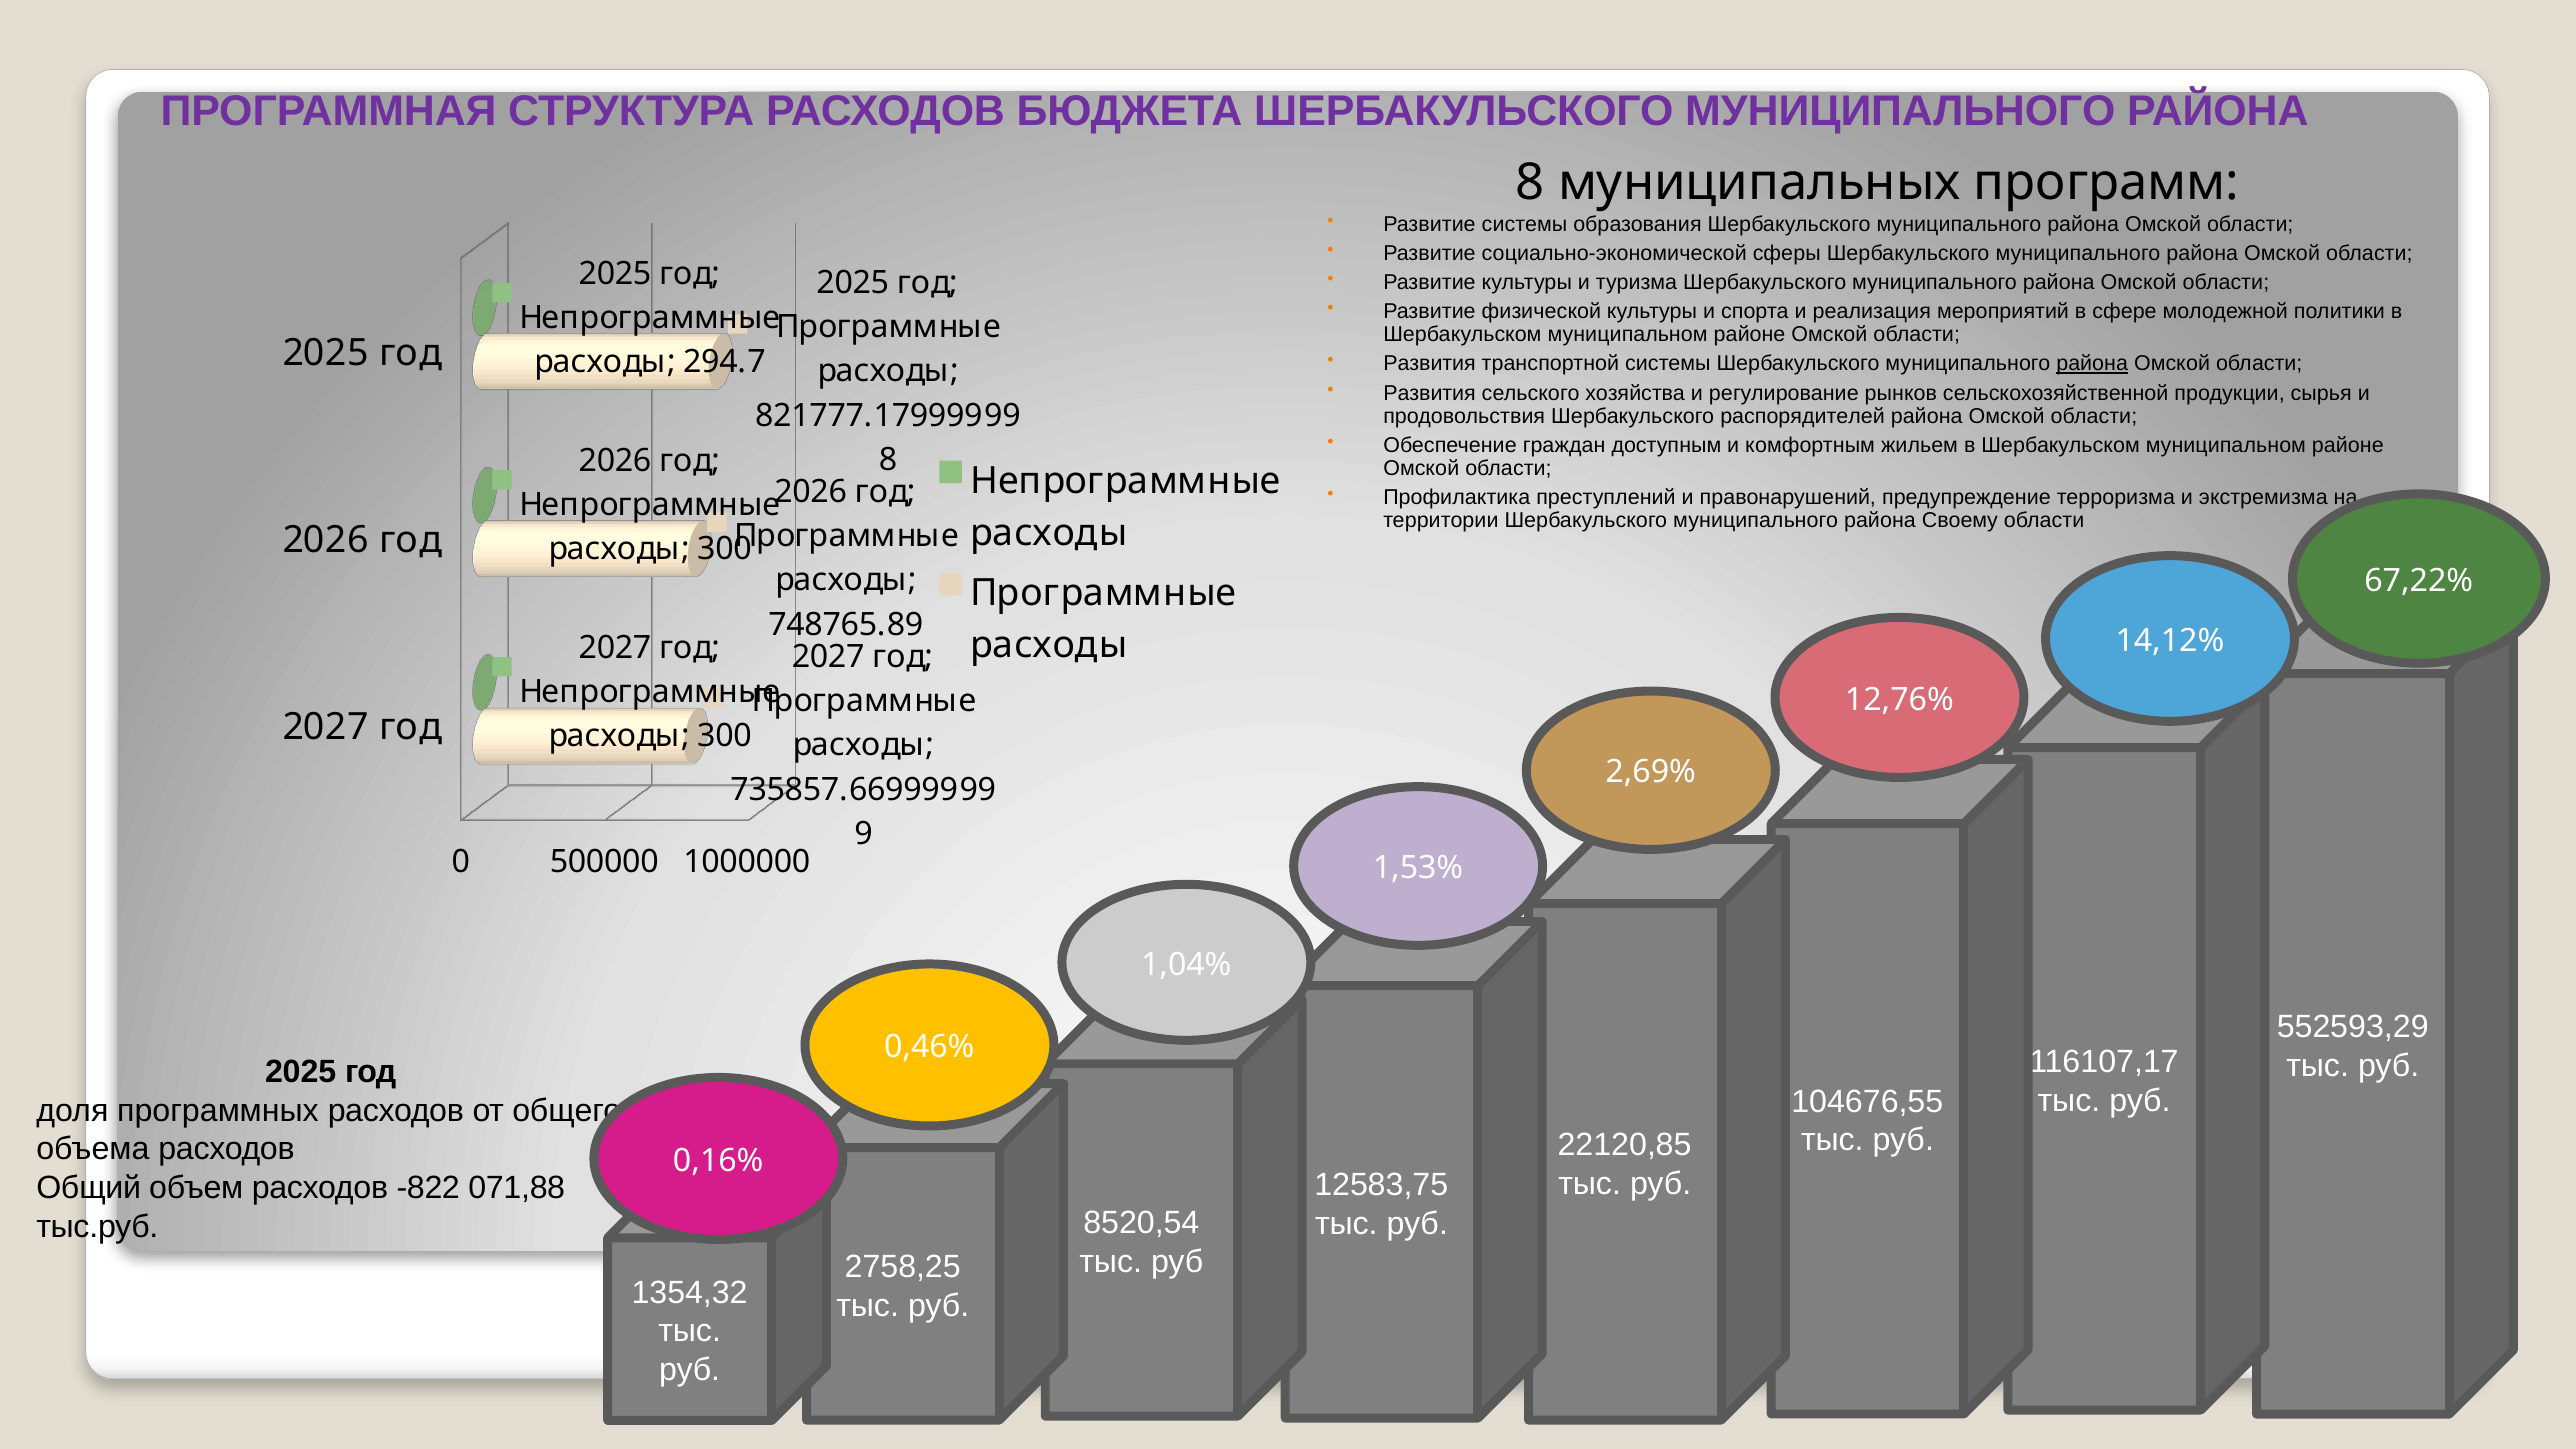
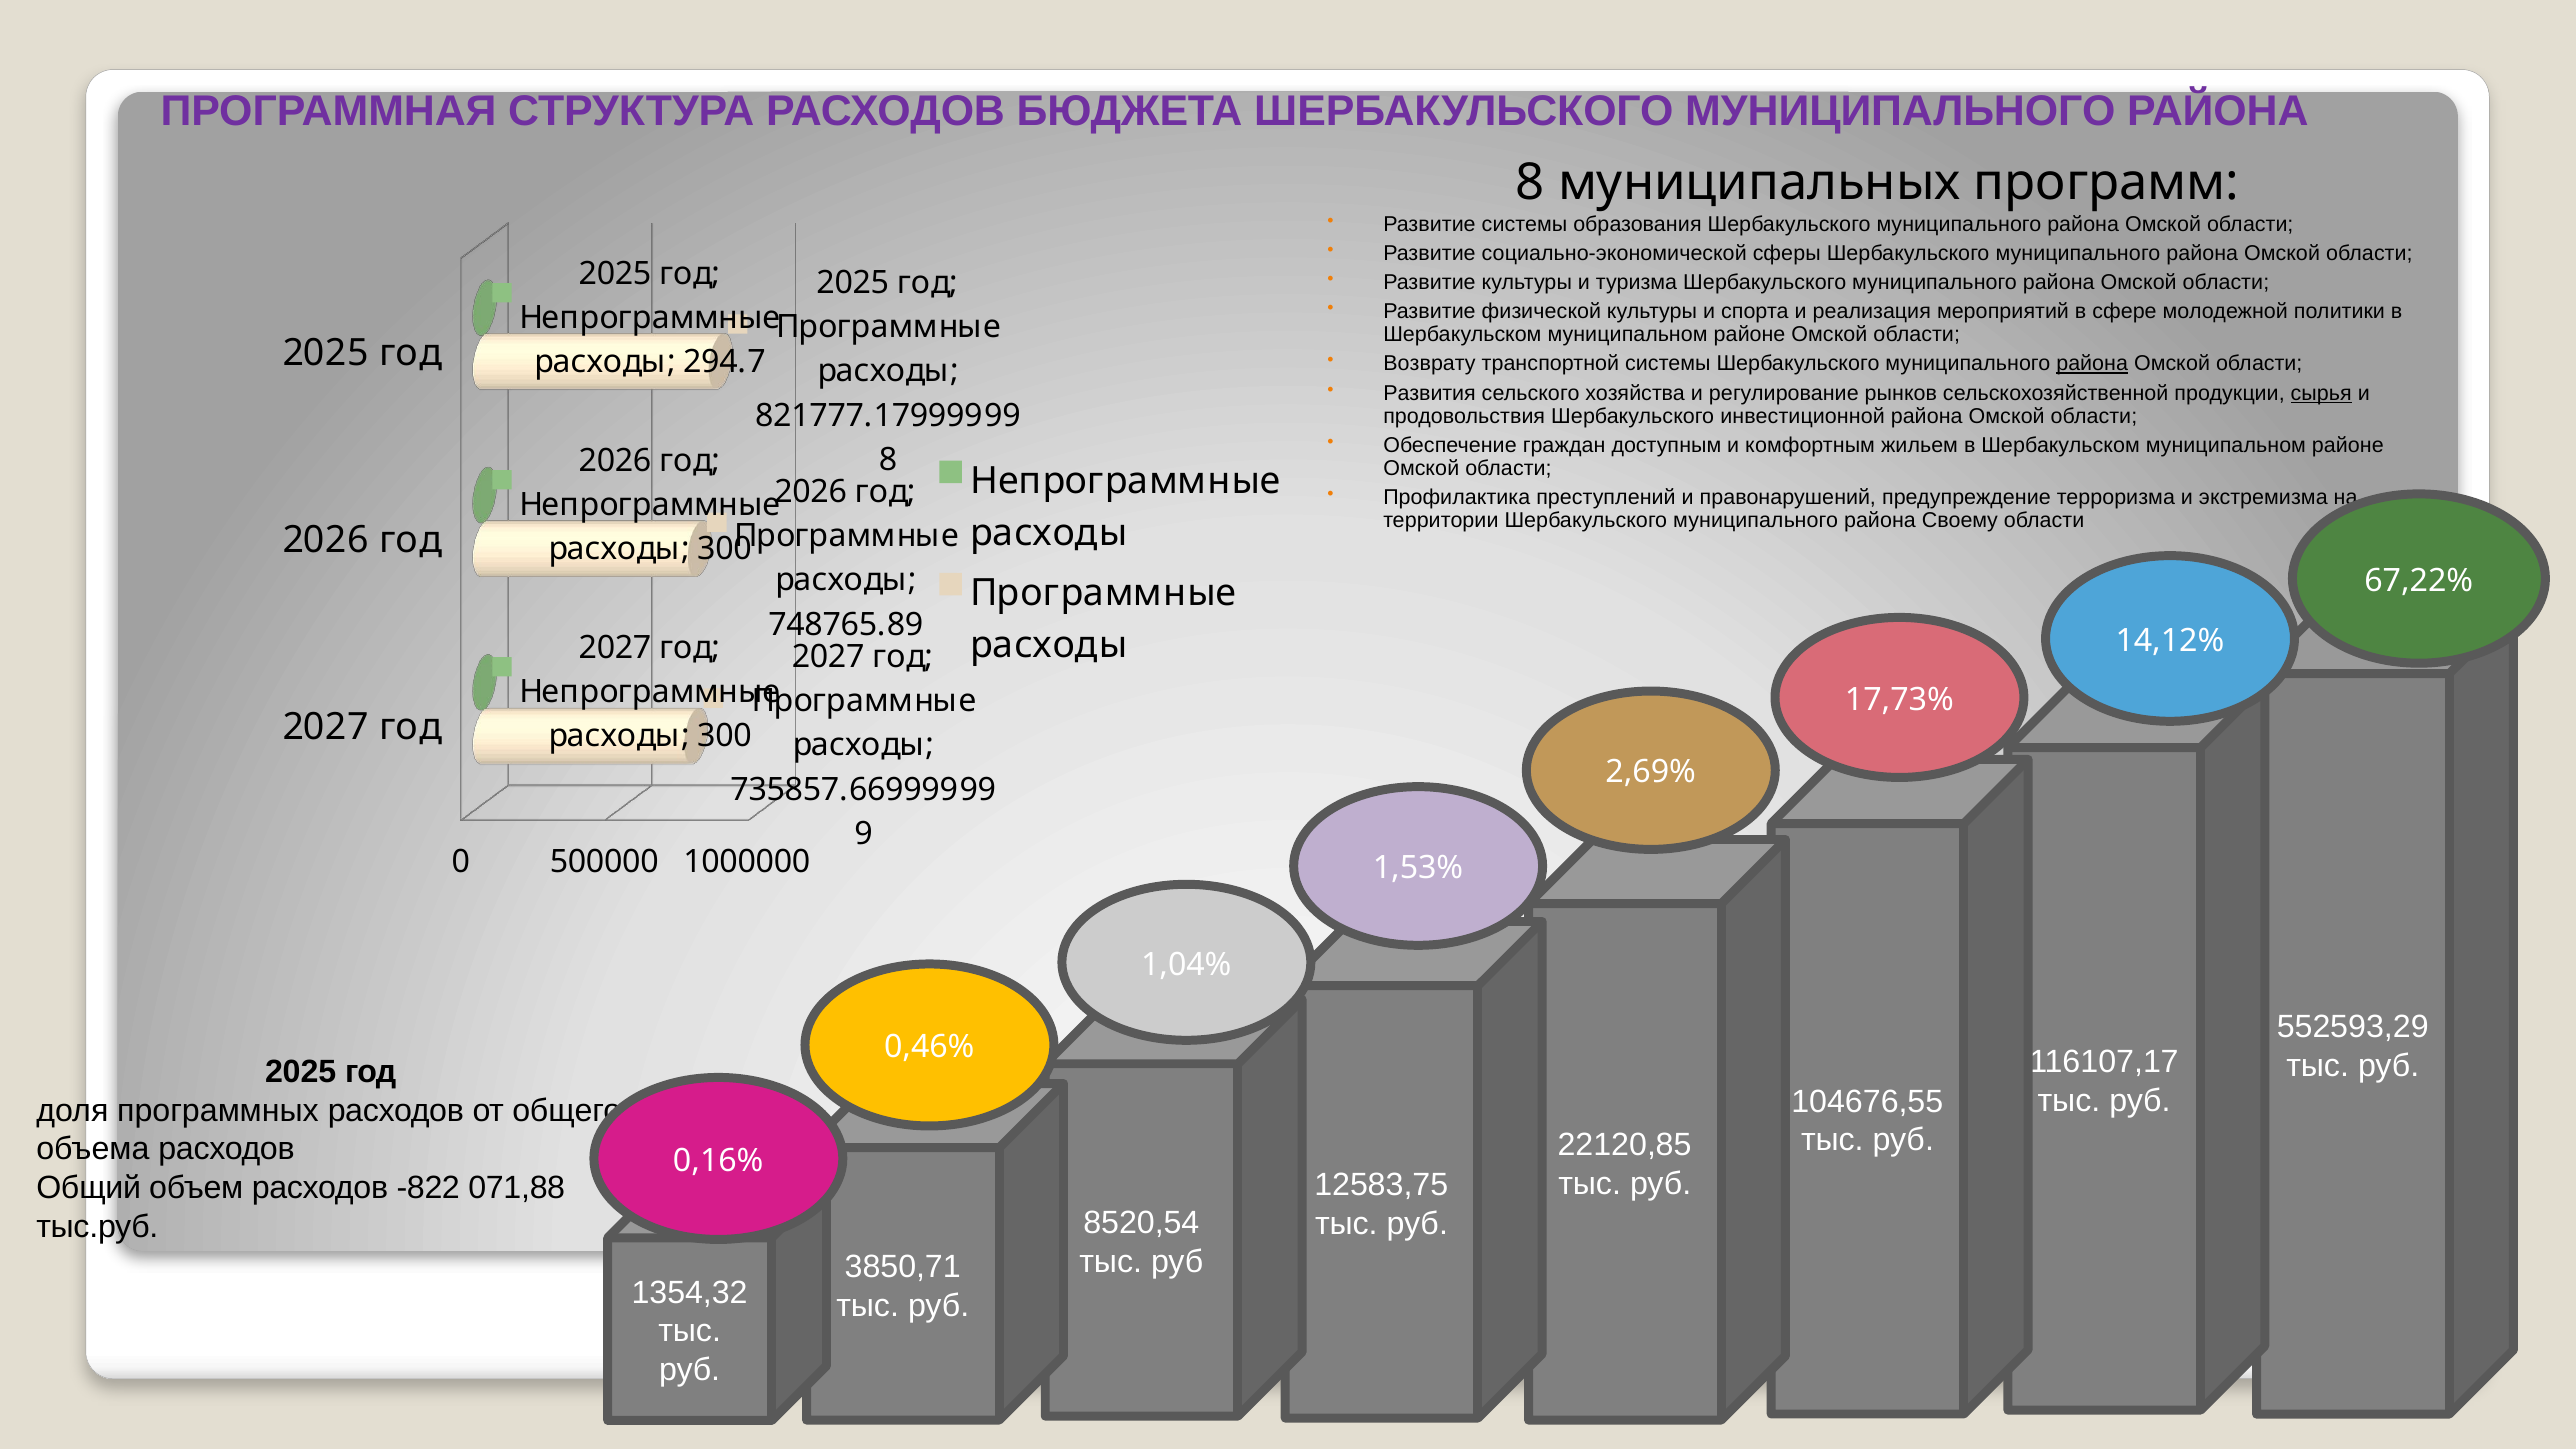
Развития at (1430, 364): Развития -> Возврату
сырья underline: none -> present
распорядителей: распорядителей -> инвестиционной
12,76%: 12,76% -> 17,73%
2758,25: 2758,25 -> 3850,71
